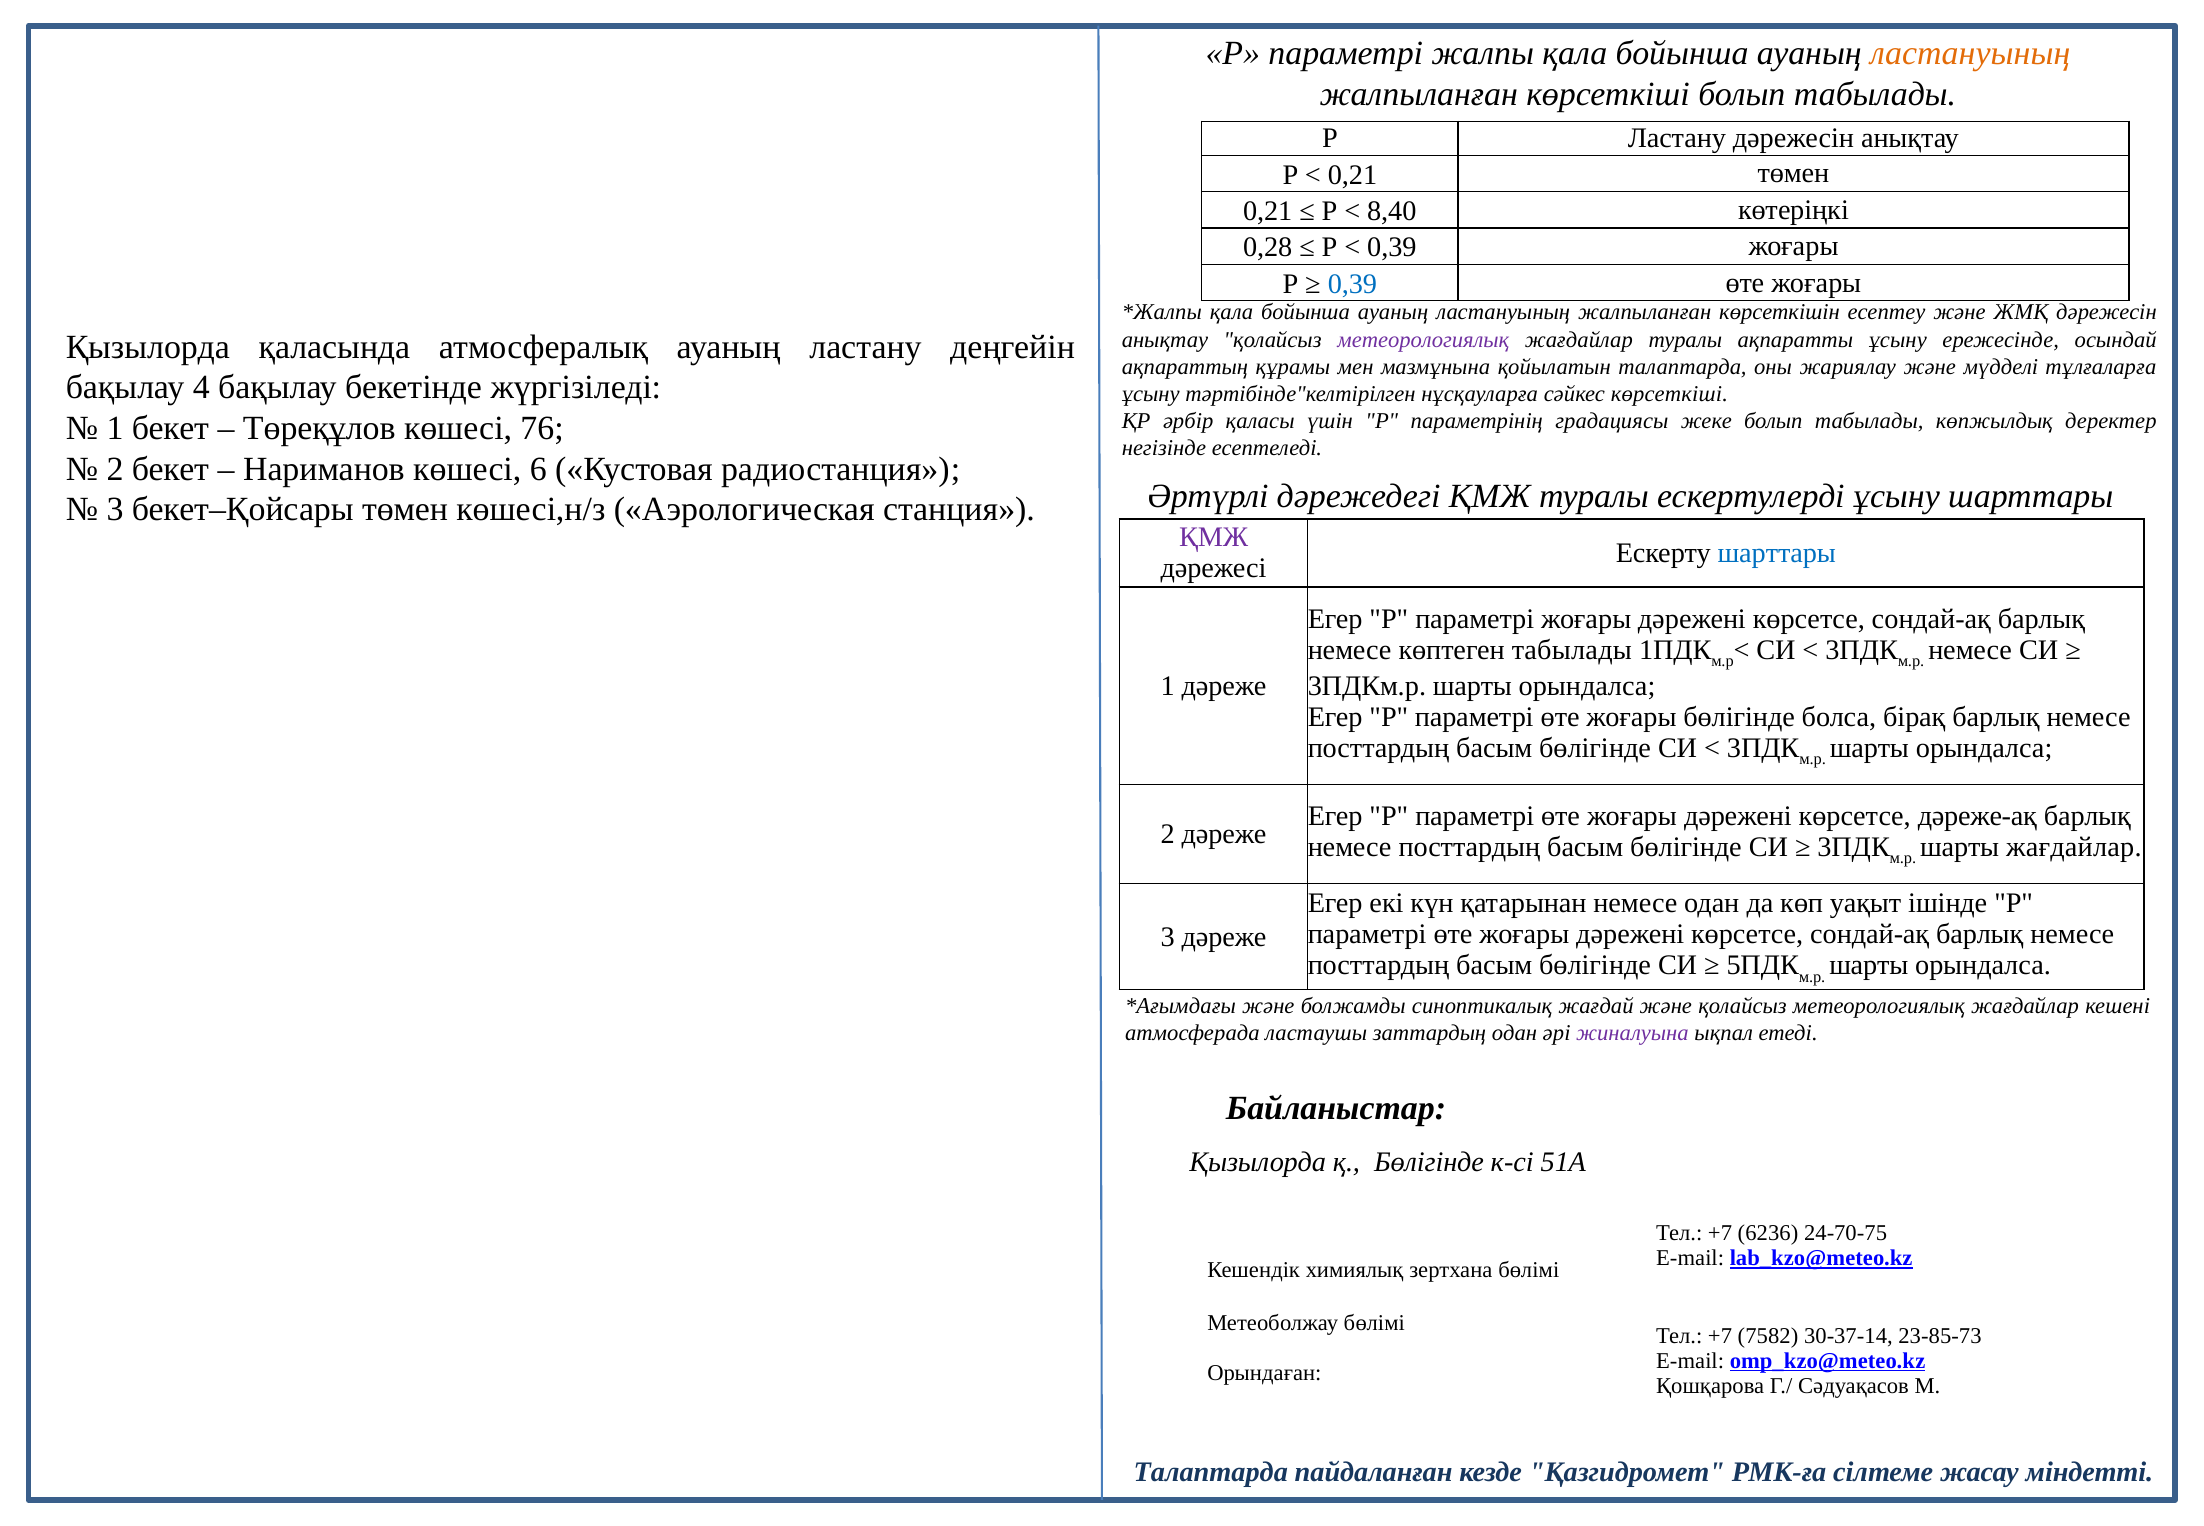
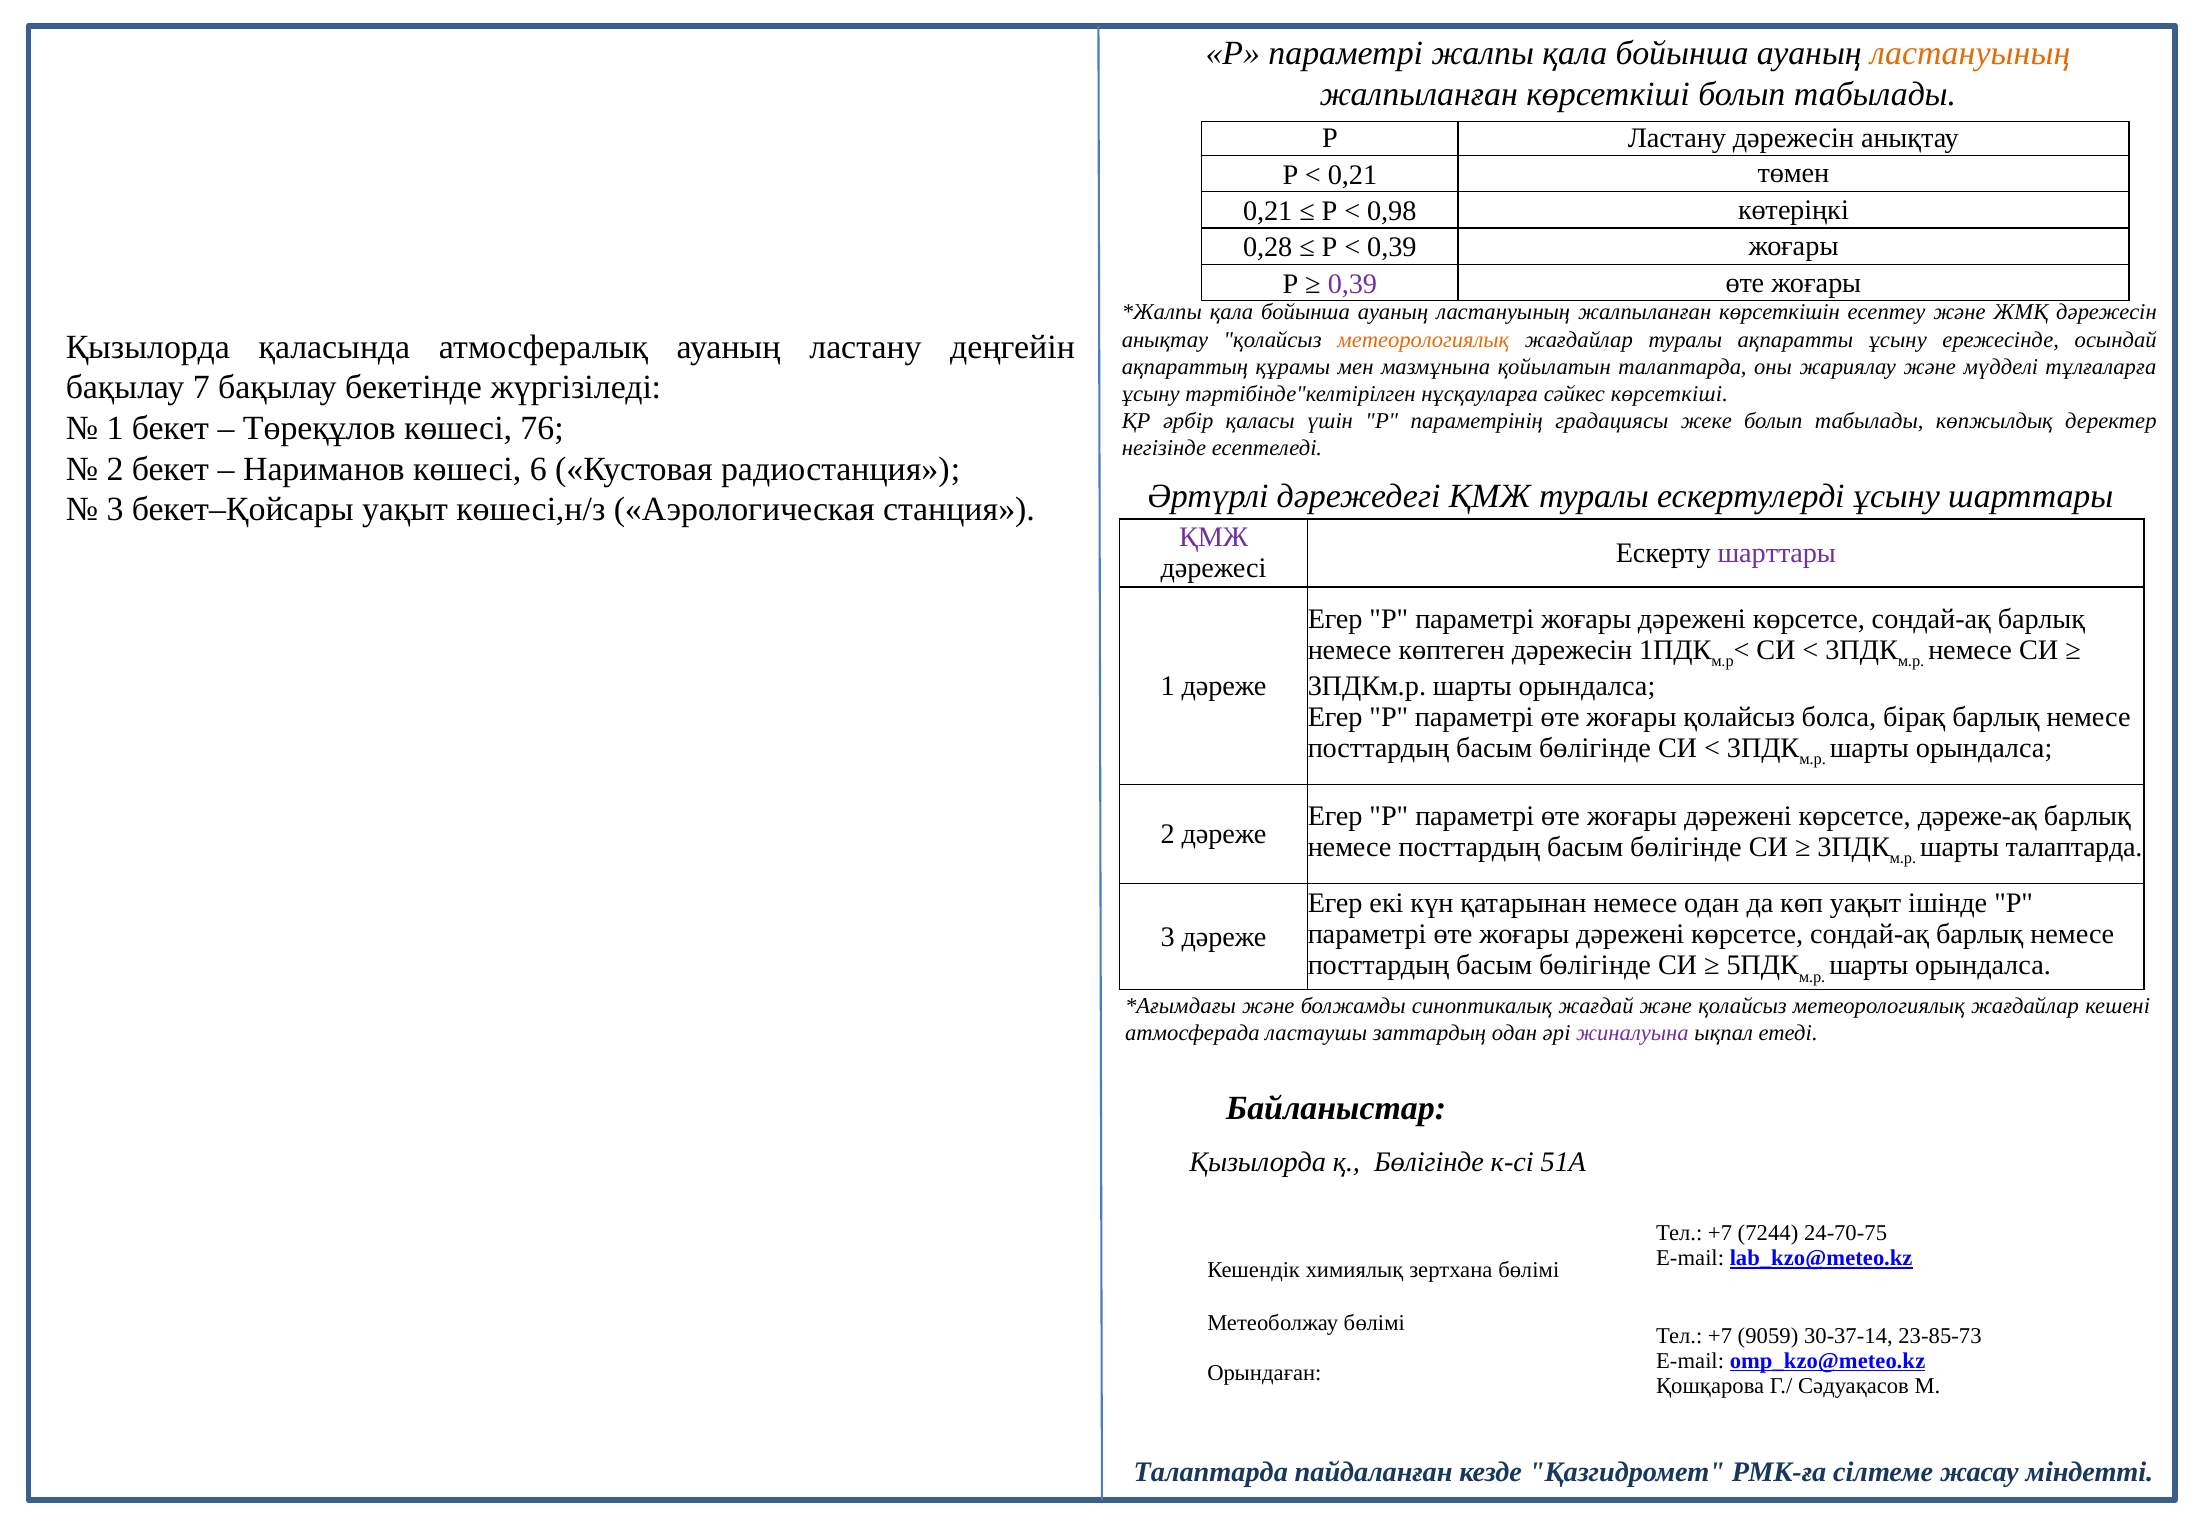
8,40: 8,40 -> 0,98
0,39 at (1352, 284) colour: blue -> purple
метеорологиялық at (1423, 340) colour: purple -> orange
4: 4 -> 7
бекет–Қойсары төмен: төмен -> уақыт
шарттары at (1777, 553) colour: blue -> purple
көптеген табылады: табылады -> дәрежесін
жоғары бөлігінде: бөлігінде -> қолайсыз
шарты жағдайлар: жағдайлар -> талаптарда
6236: 6236 -> 7244
7582: 7582 -> 9059
